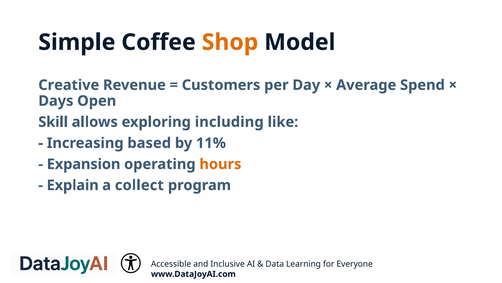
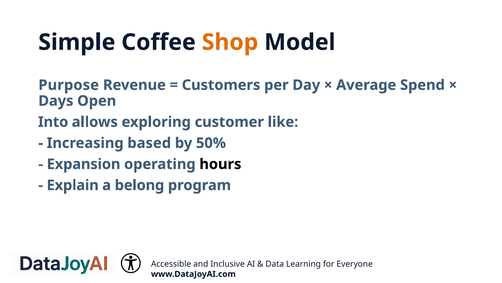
Creative: Creative -> Purpose
Skill: Skill -> Into
including: including -> customer
11%: 11% -> 50%
hours colour: orange -> black
collect: collect -> belong
